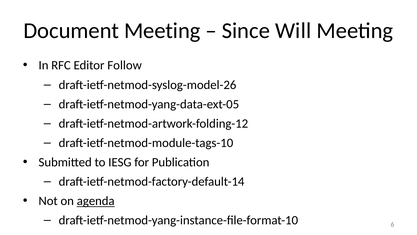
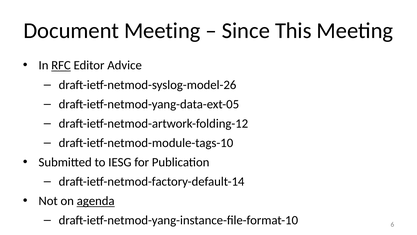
Will: Will -> This
RFC underline: none -> present
Follow: Follow -> Advice
